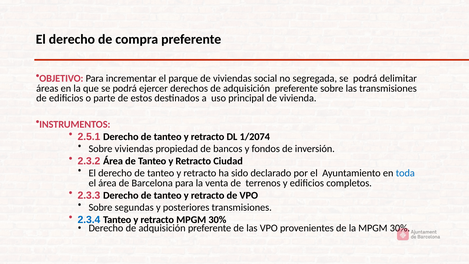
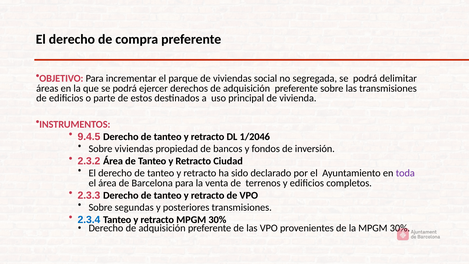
2.5.1: 2.5.1 -> 9.4.5
1/2074: 1/2074 -> 1/2046
toda colour: blue -> purple
